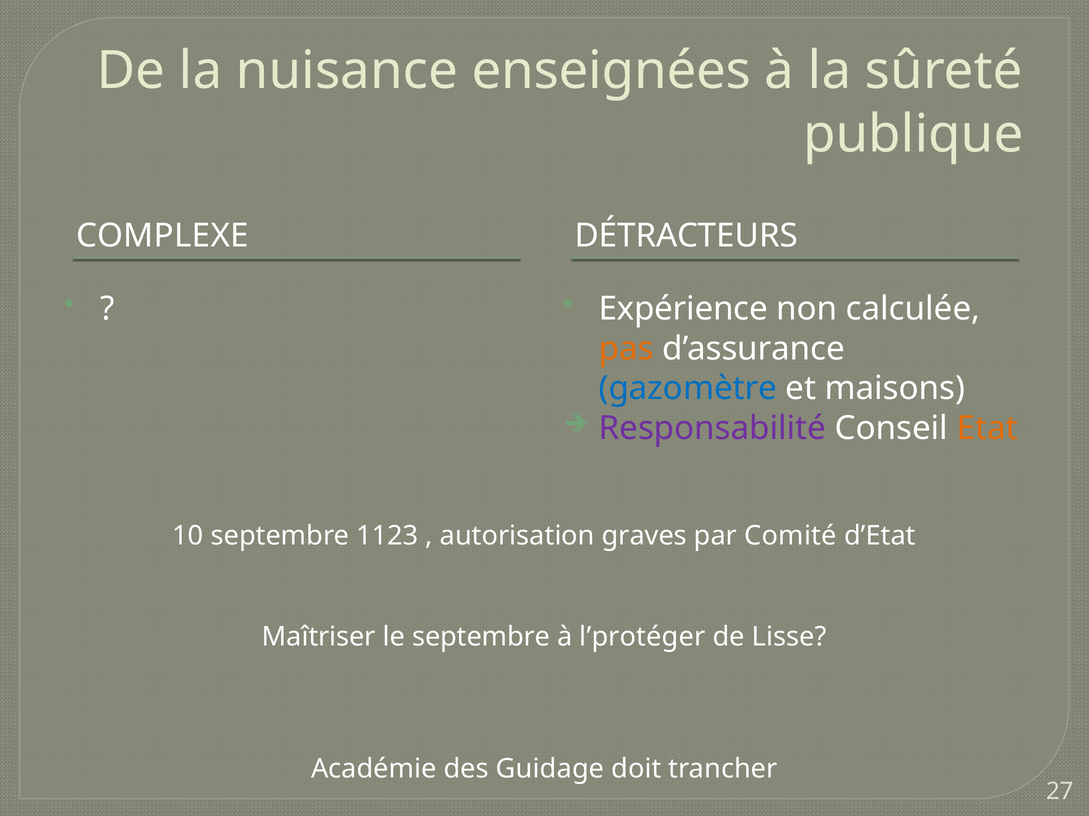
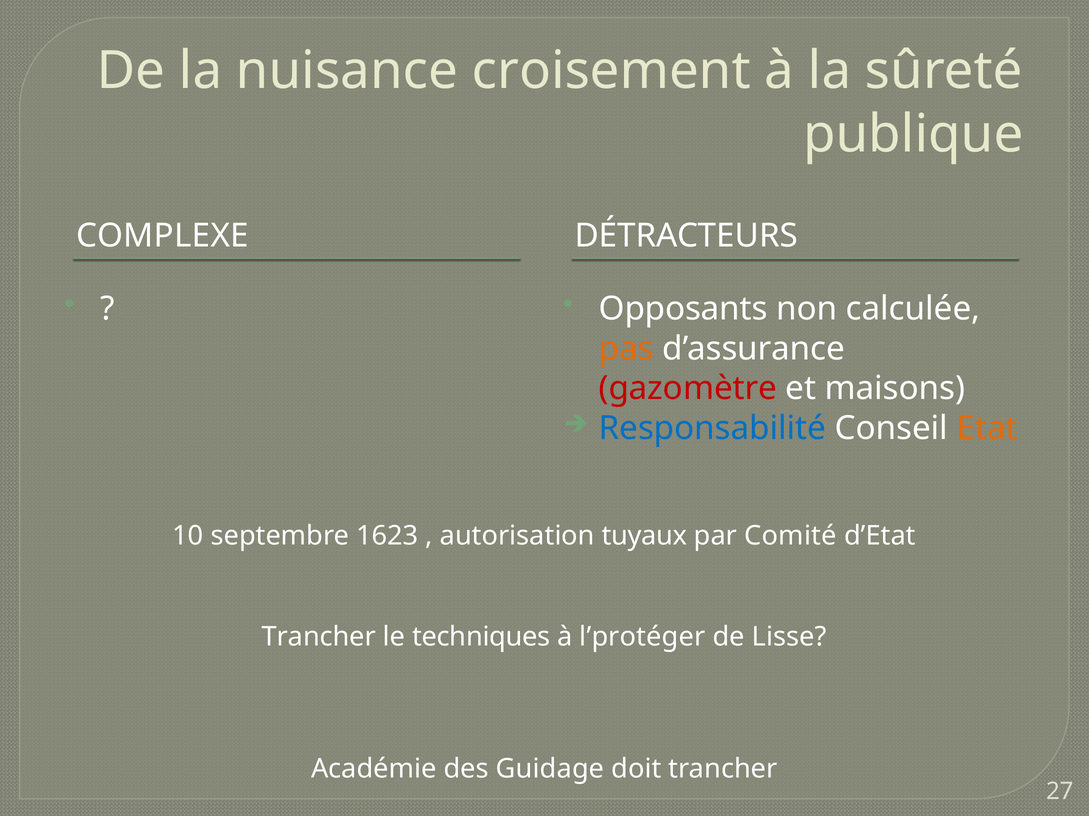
enseignées: enseignées -> croisement
Expérience: Expérience -> Opposants
gazomètre colour: blue -> red
Responsabilité colour: purple -> blue
1123: 1123 -> 1623
graves: graves -> tuyaux
Maîtriser at (319, 637): Maîtriser -> Trancher
le septembre: septembre -> techniques
